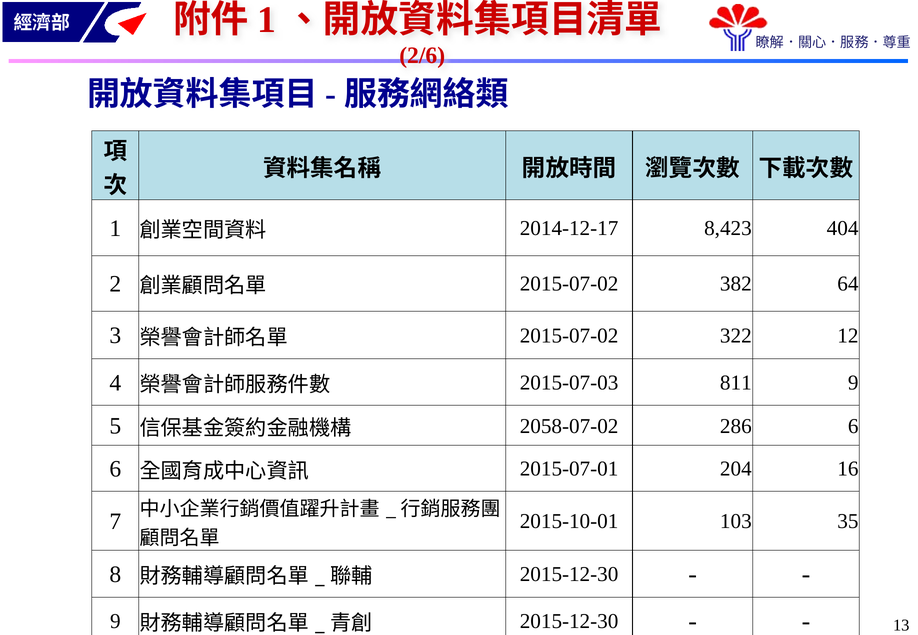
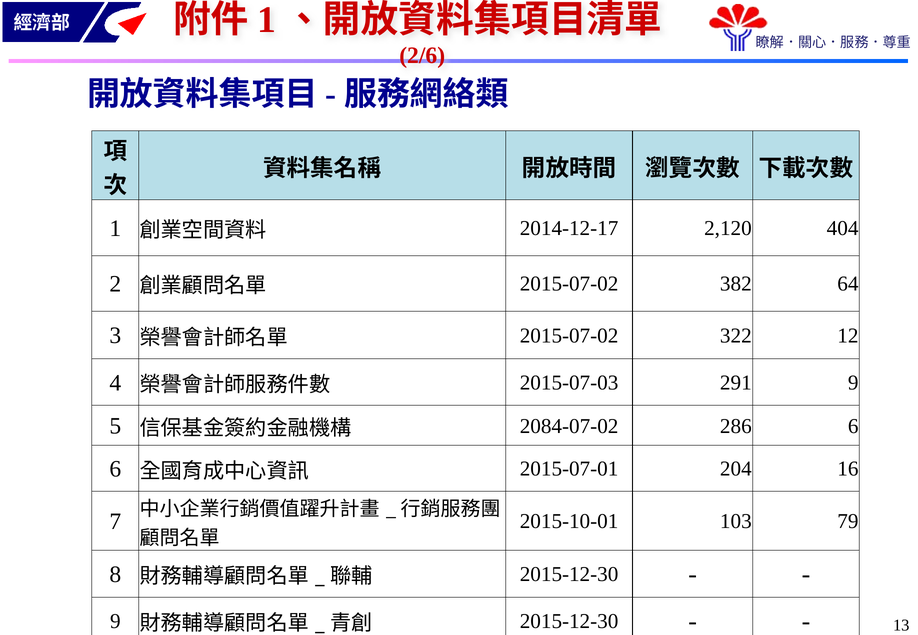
8,423: 8,423 -> 2,120
811: 811 -> 291
2058-07-02: 2058-07-02 -> 2084-07-02
35: 35 -> 79
